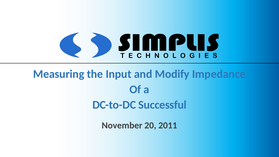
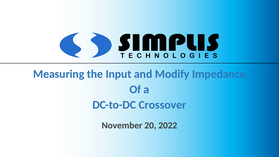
Successful: Successful -> Crossover
2011: 2011 -> 2022
